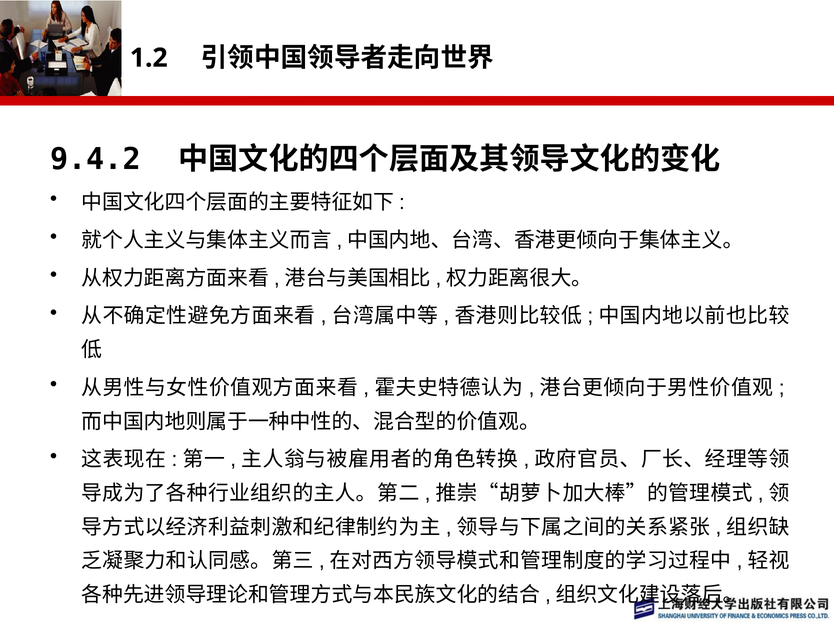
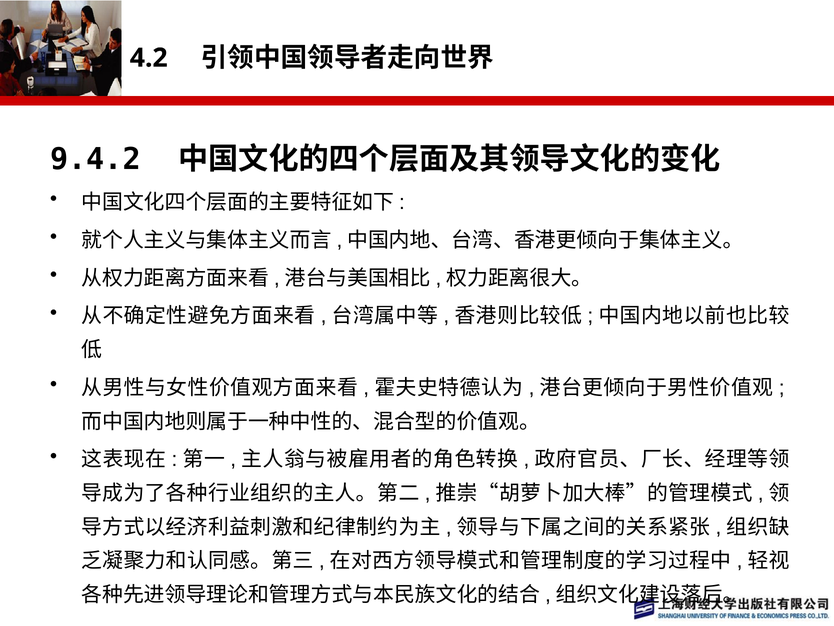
1.2: 1.2 -> 4.2
